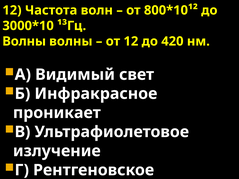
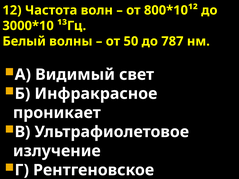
Волны at (24, 41): Волны -> Белый
от 12: 12 -> 50
420: 420 -> 787
